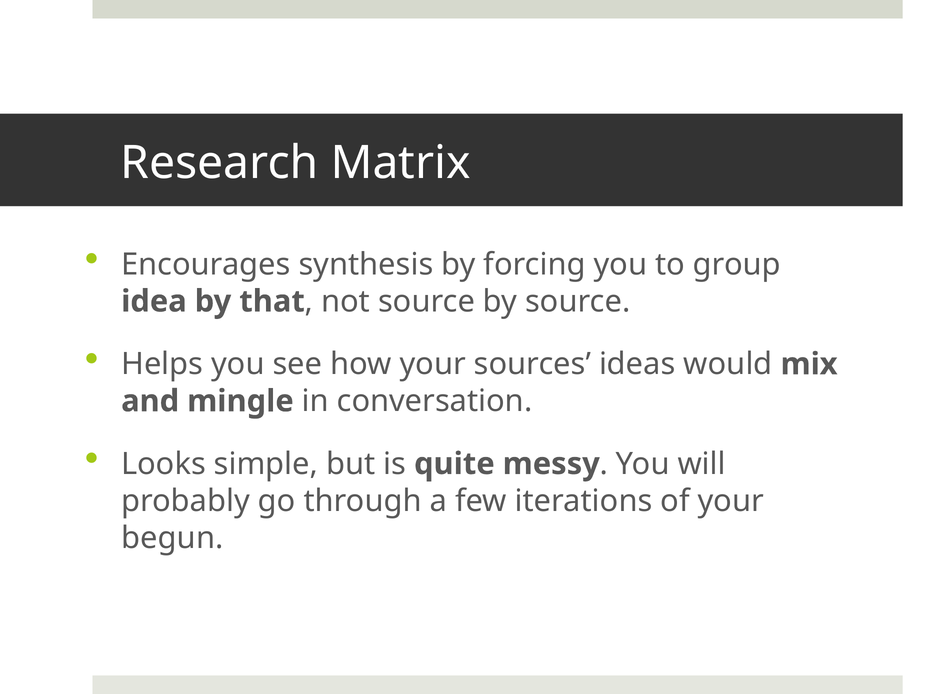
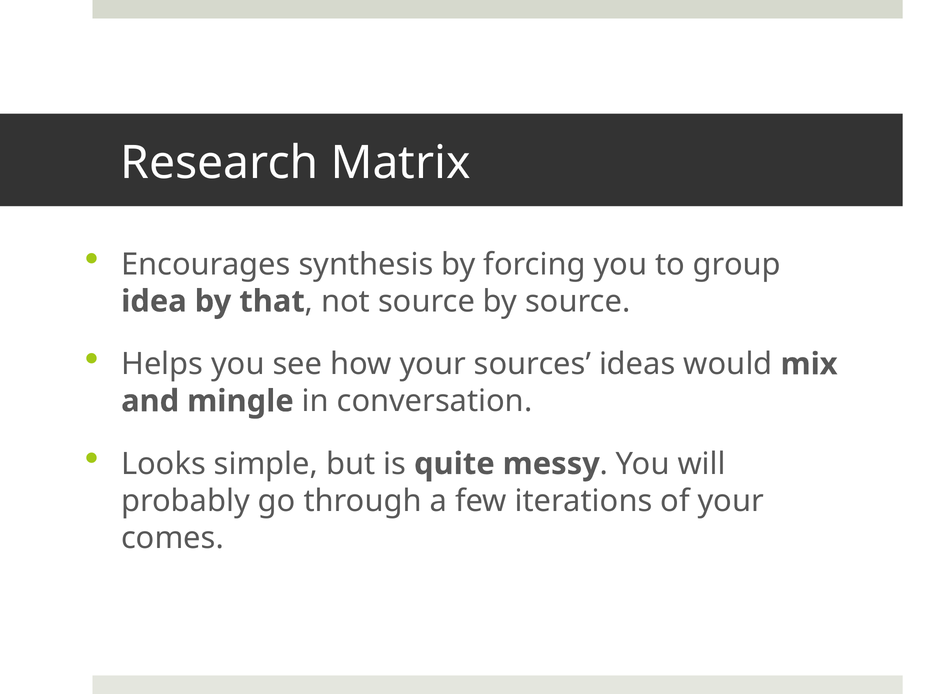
begun: begun -> comes
